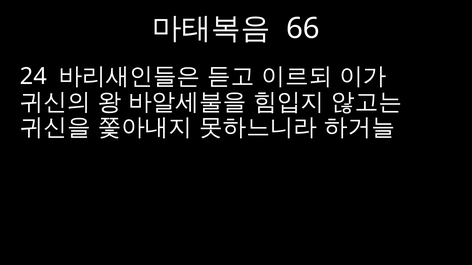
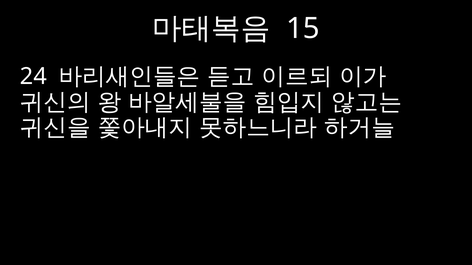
66: 66 -> 15
